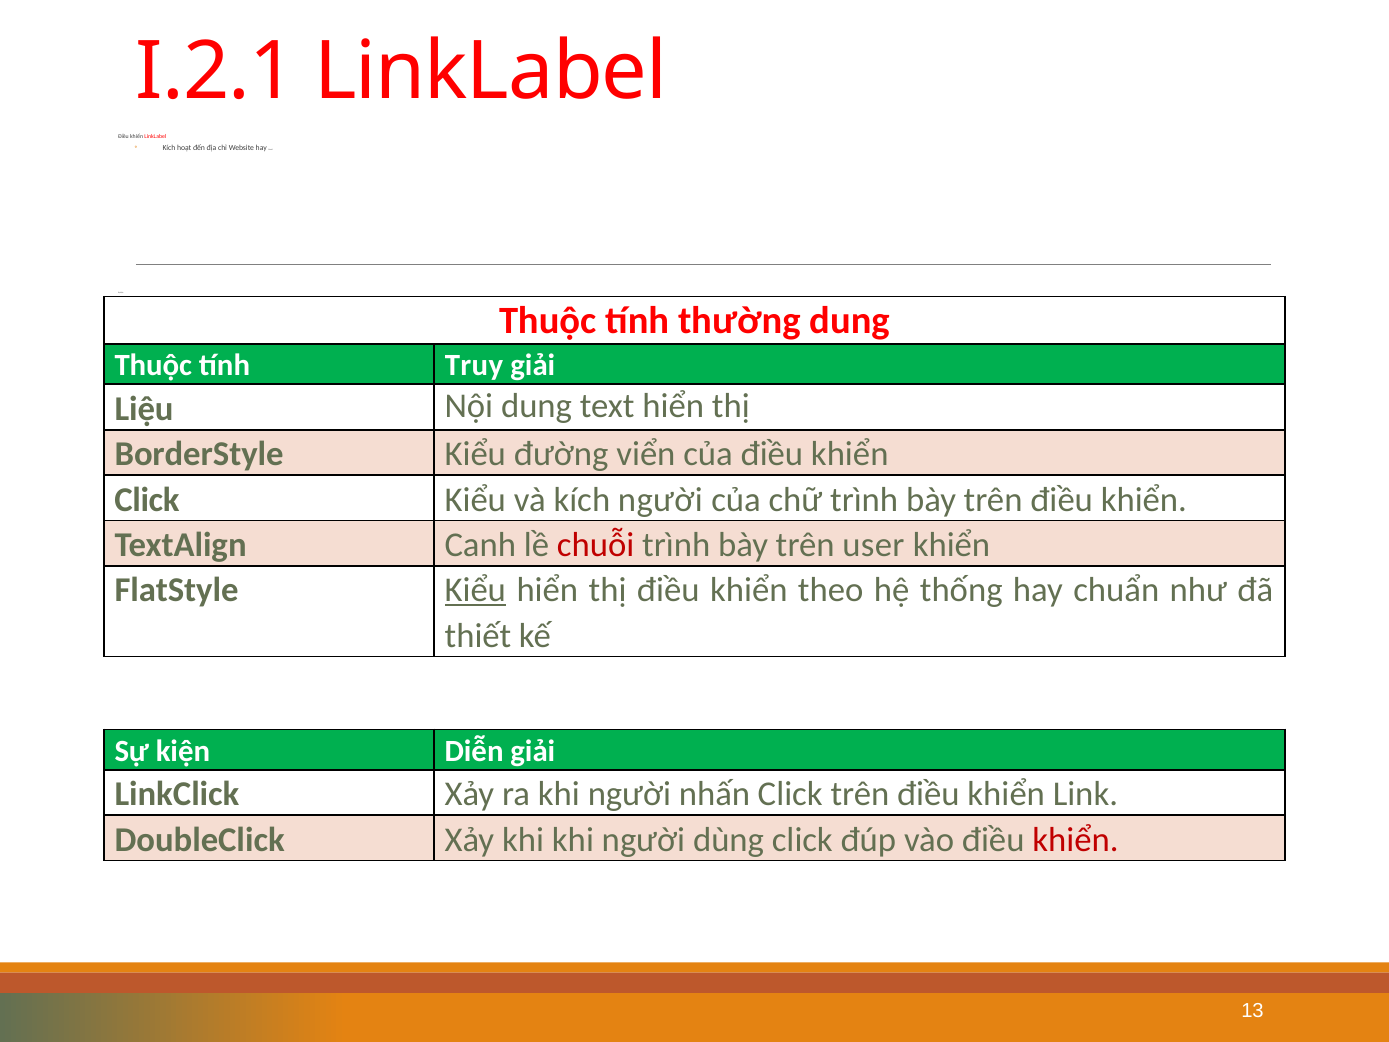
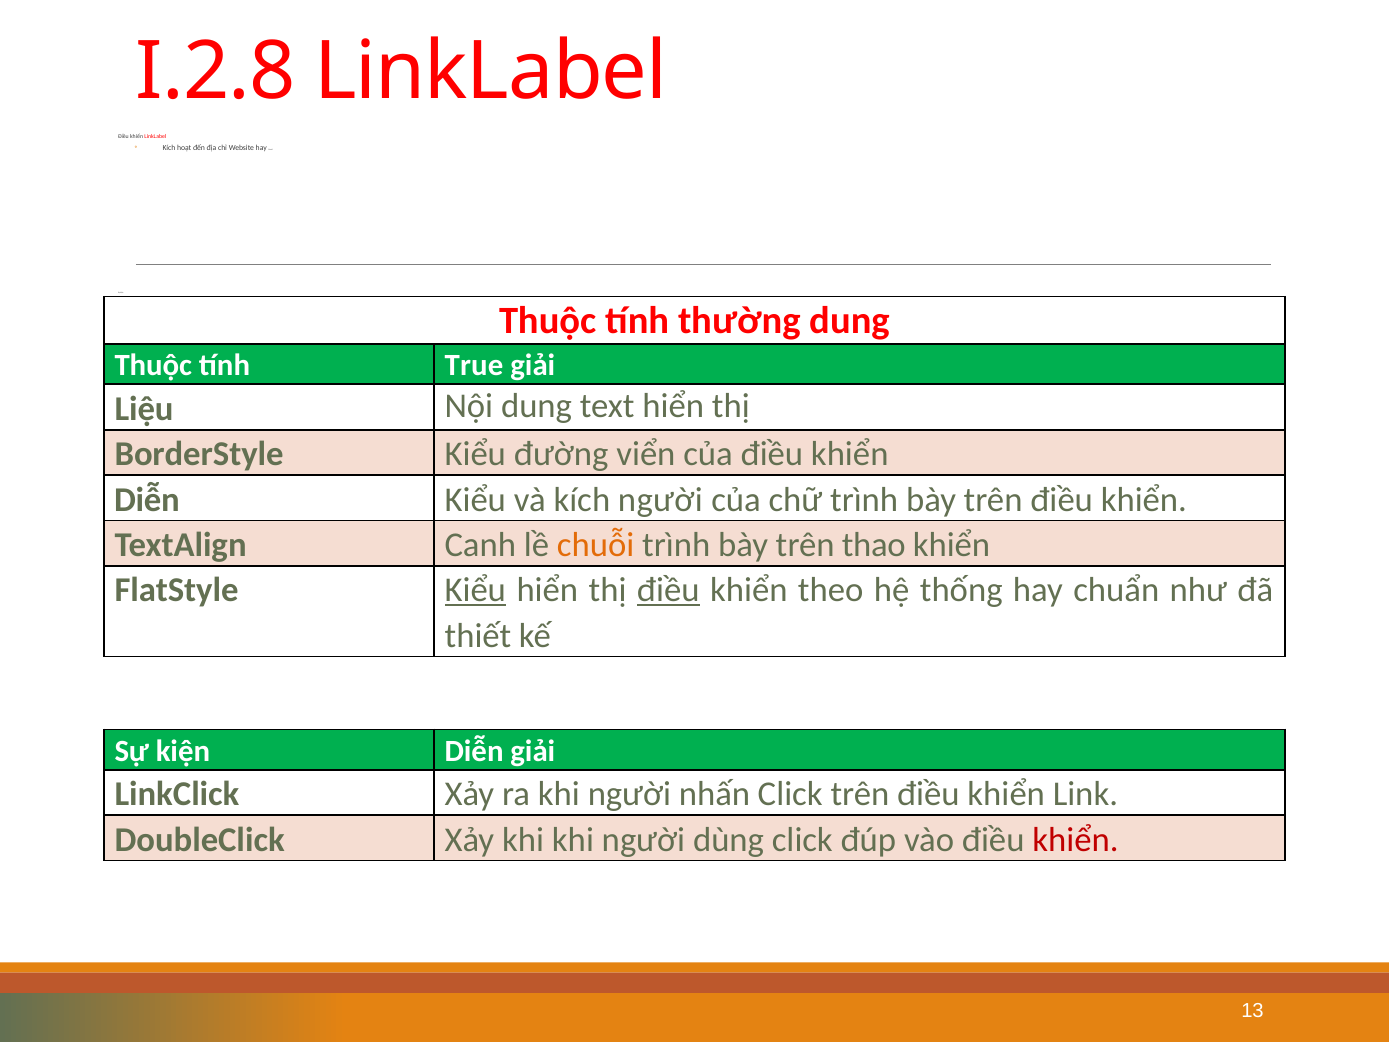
I.2.1: I.2.1 -> I.2.8
Truy: Truy -> True
Click at (147, 500): Click -> Diễn
chuỗi colour: red -> orange
user: user -> thao
điều at (668, 590) underline: none -> present
